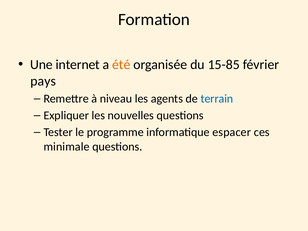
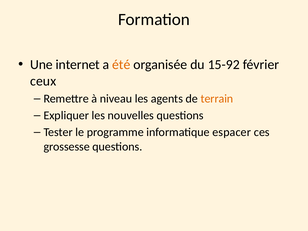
15-85: 15-85 -> 15-92
pays: pays -> ceux
terrain colour: blue -> orange
minimale: minimale -> grossesse
